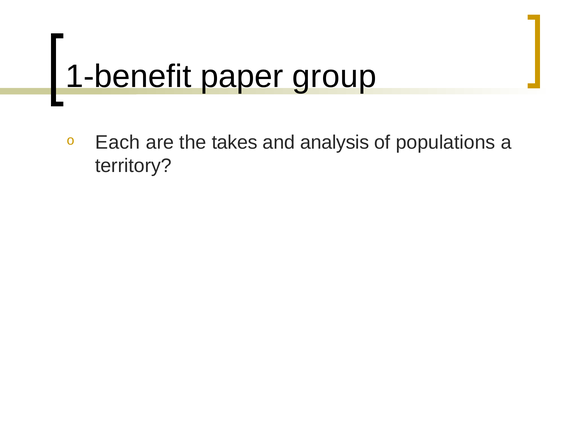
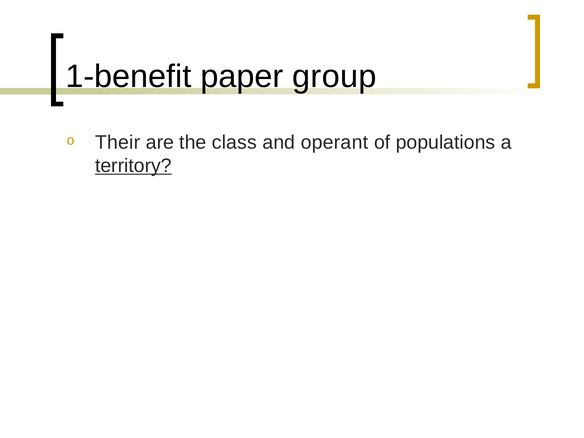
Each: Each -> Their
takes: takes -> class
analysis: analysis -> operant
territory underline: none -> present
